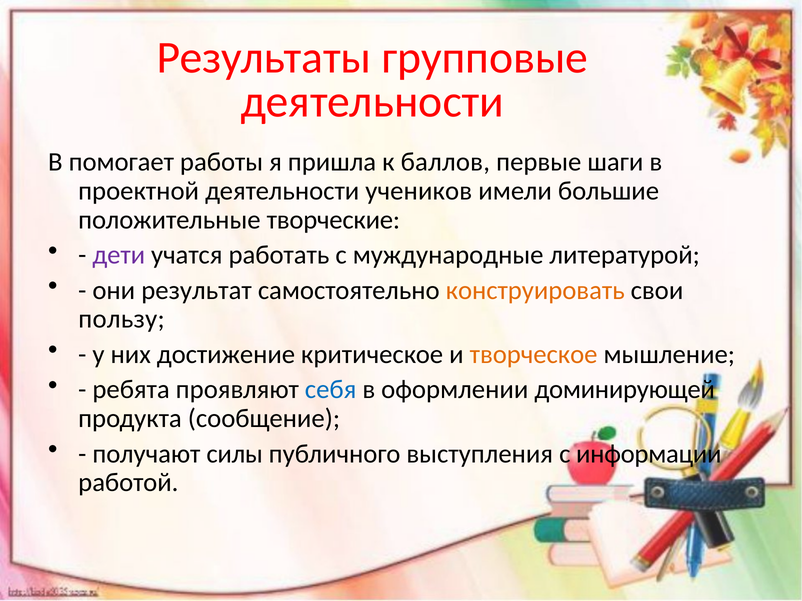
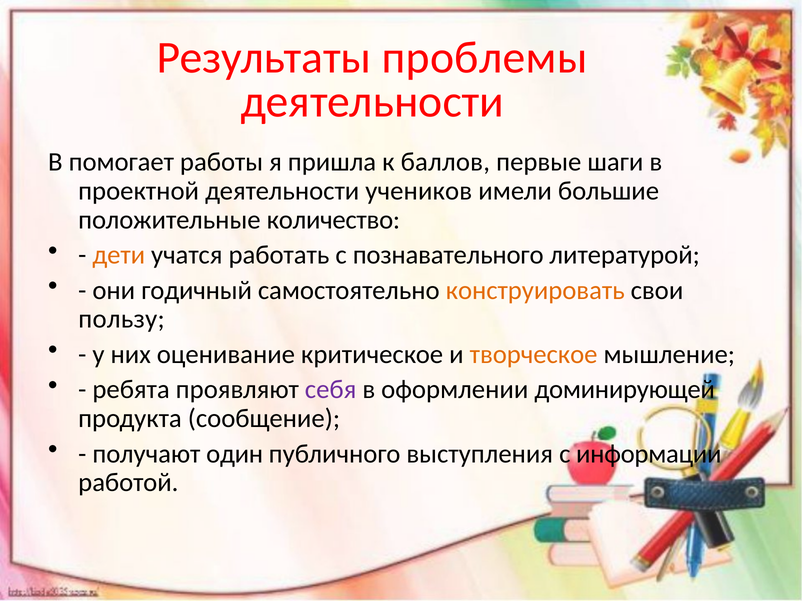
групповые: групповые -> проблемы
творческие: творческие -> количество
дети colour: purple -> orange
муждународные: муждународные -> познавательного
результат: результат -> годичный
достижение: достижение -> оценивание
себя colour: blue -> purple
силы: силы -> один
